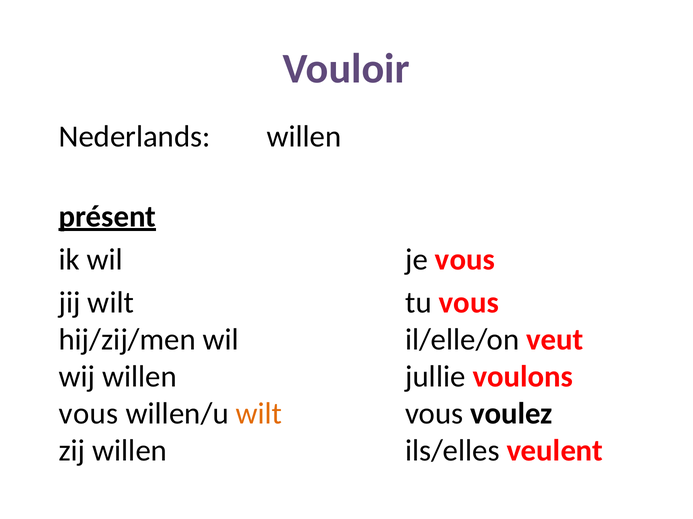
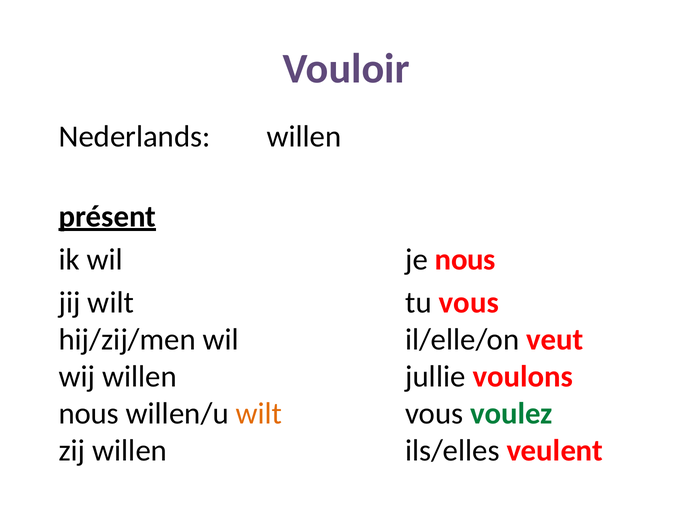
je vous: vous -> nous
vous at (89, 414): vous -> nous
voulez colour: black -> green
